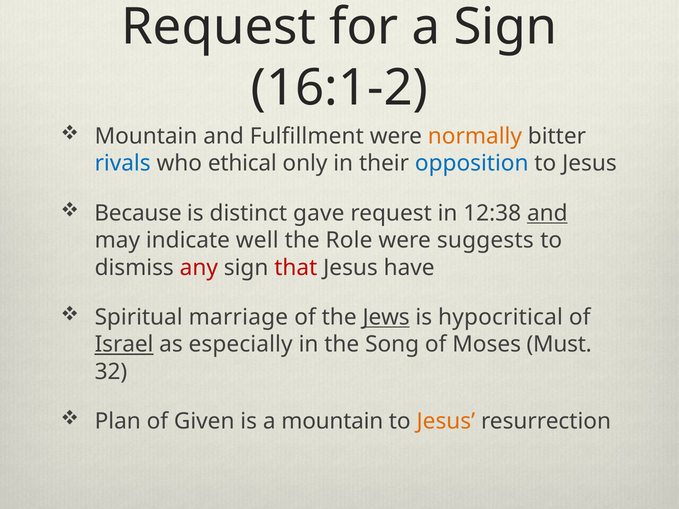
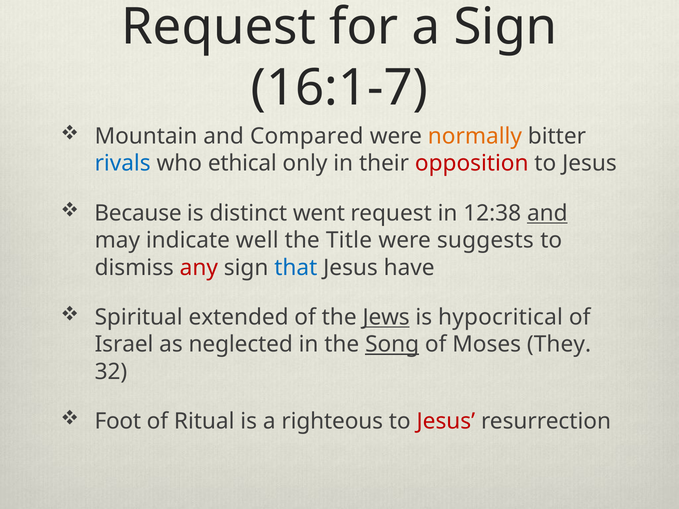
16:1-2: 16:1-2 -> 16:1-7
Fulfillment: Fulfillment -> Compared
opposition colour: blue -> red
gave: gave -> went
Role: Role -> Title
that colour: red -> blue
marriage: marriage -> extended
Israel underline: present -> none
especially: especially -> neglected
Song underline: none -> present
Must: Must -> They
Plan: Plan -> Foot
Given: Given -> Ritual
a mountain: mountain -> righteous
Jesus at (446, 422) colour: orange -> red
